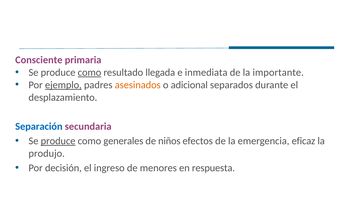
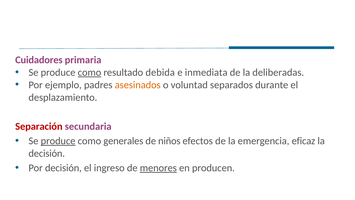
Consciente: Consciente -> Cuidadores
llegada: llegada -> debida
importante: importante -> deliberadas
ejemplo underline: present -> none
adicional: adicional -> voluntad
Separación colour: blue -> red
produjo at (47, 153): produjo -> decisión
menores underline: none -> present
respuesta: respuesta -> producen
